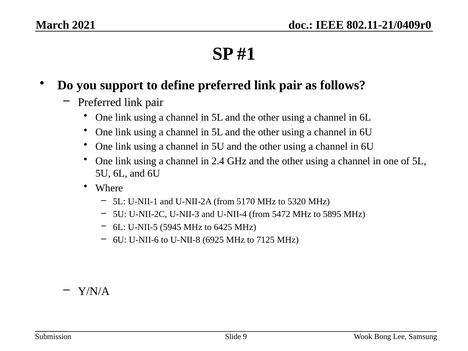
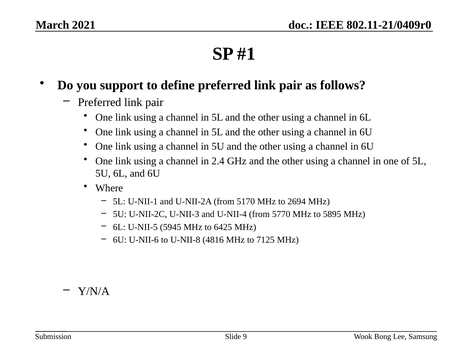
5320: 5320 -> 2694
5472: 5472 -> 5770
6925: 6925 -> 4816
